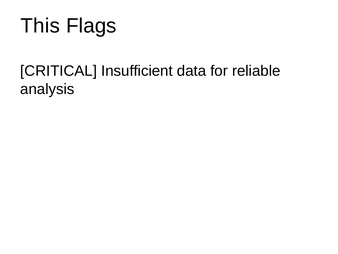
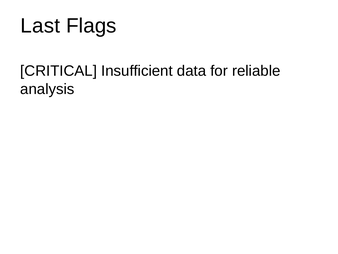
This: This -> Last
